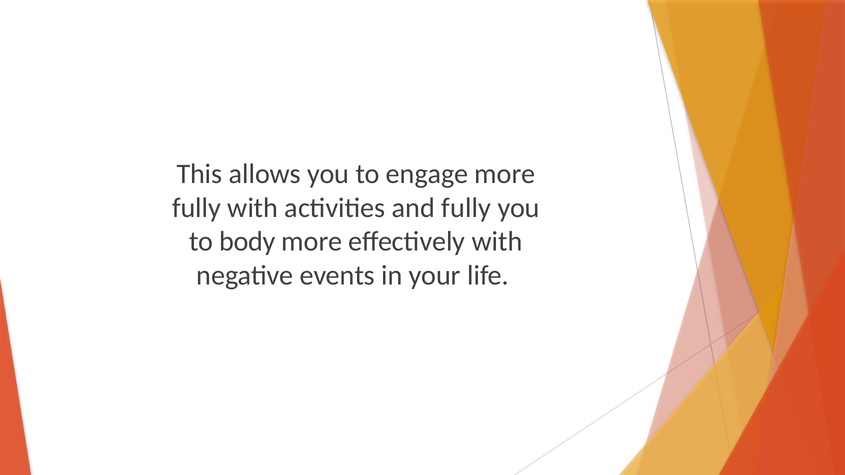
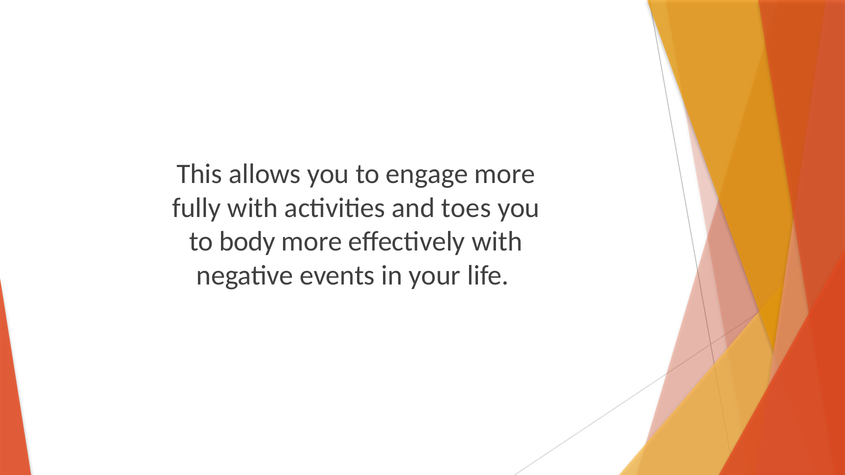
and fully: fully -> toes
